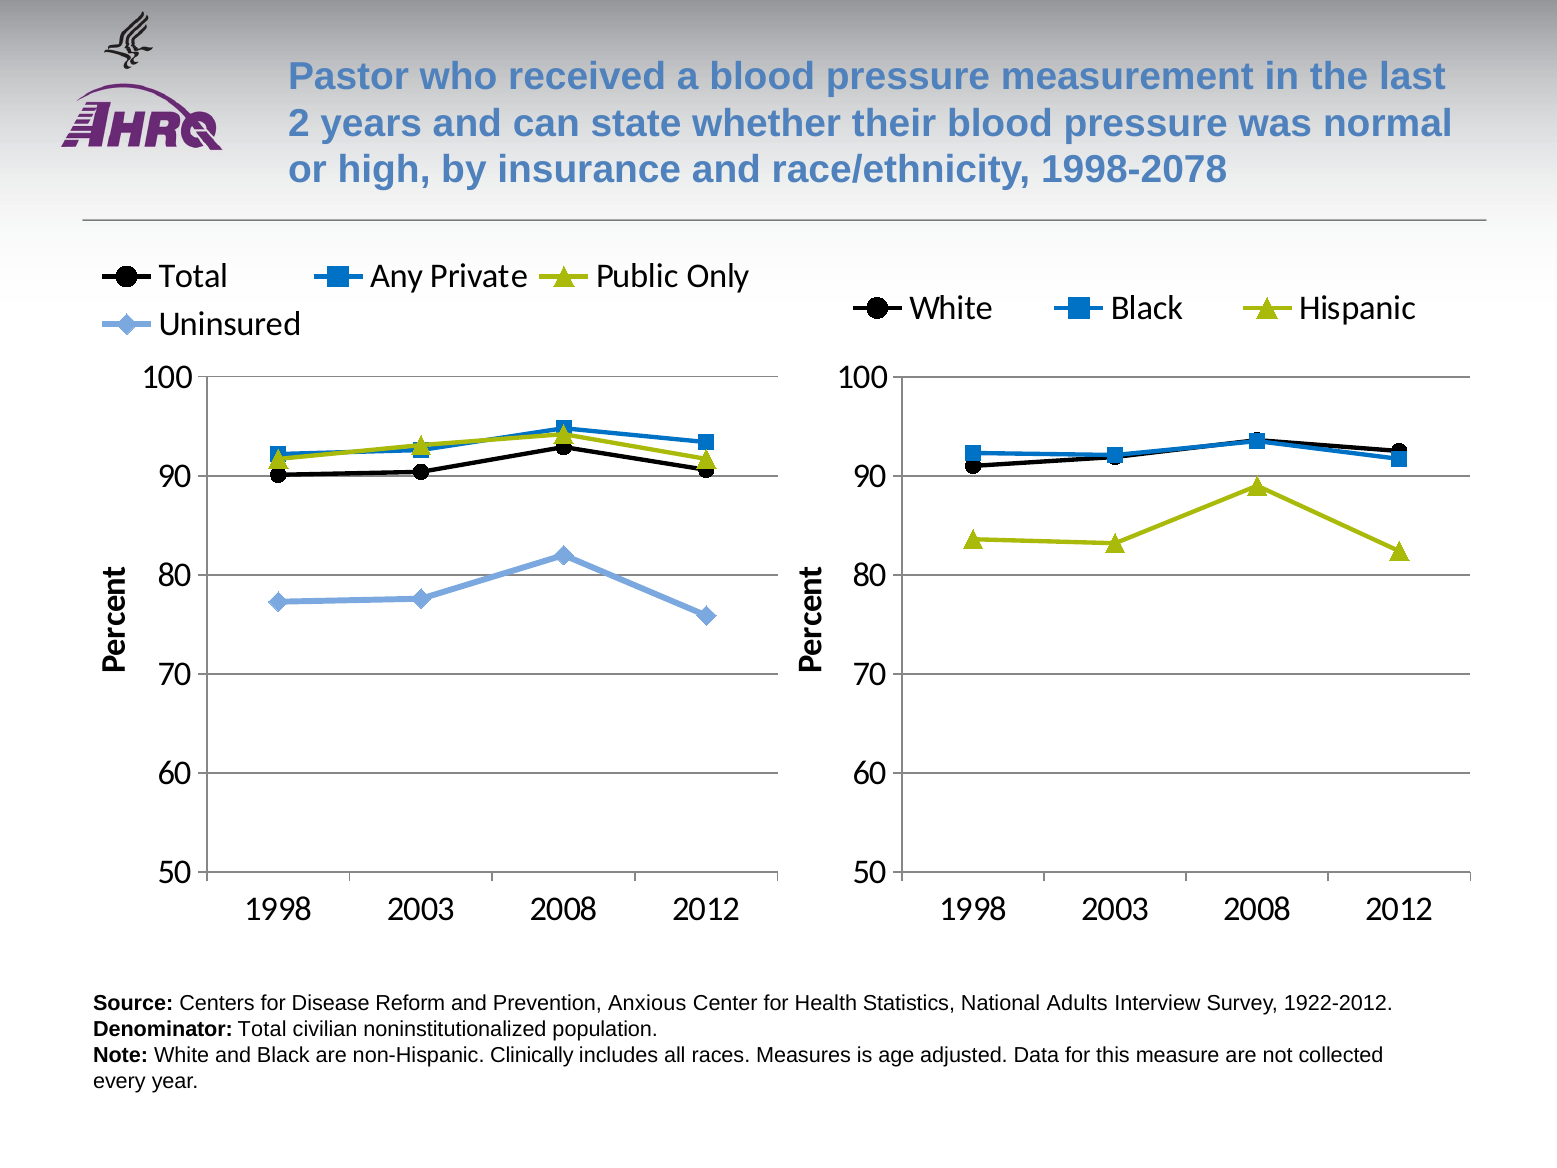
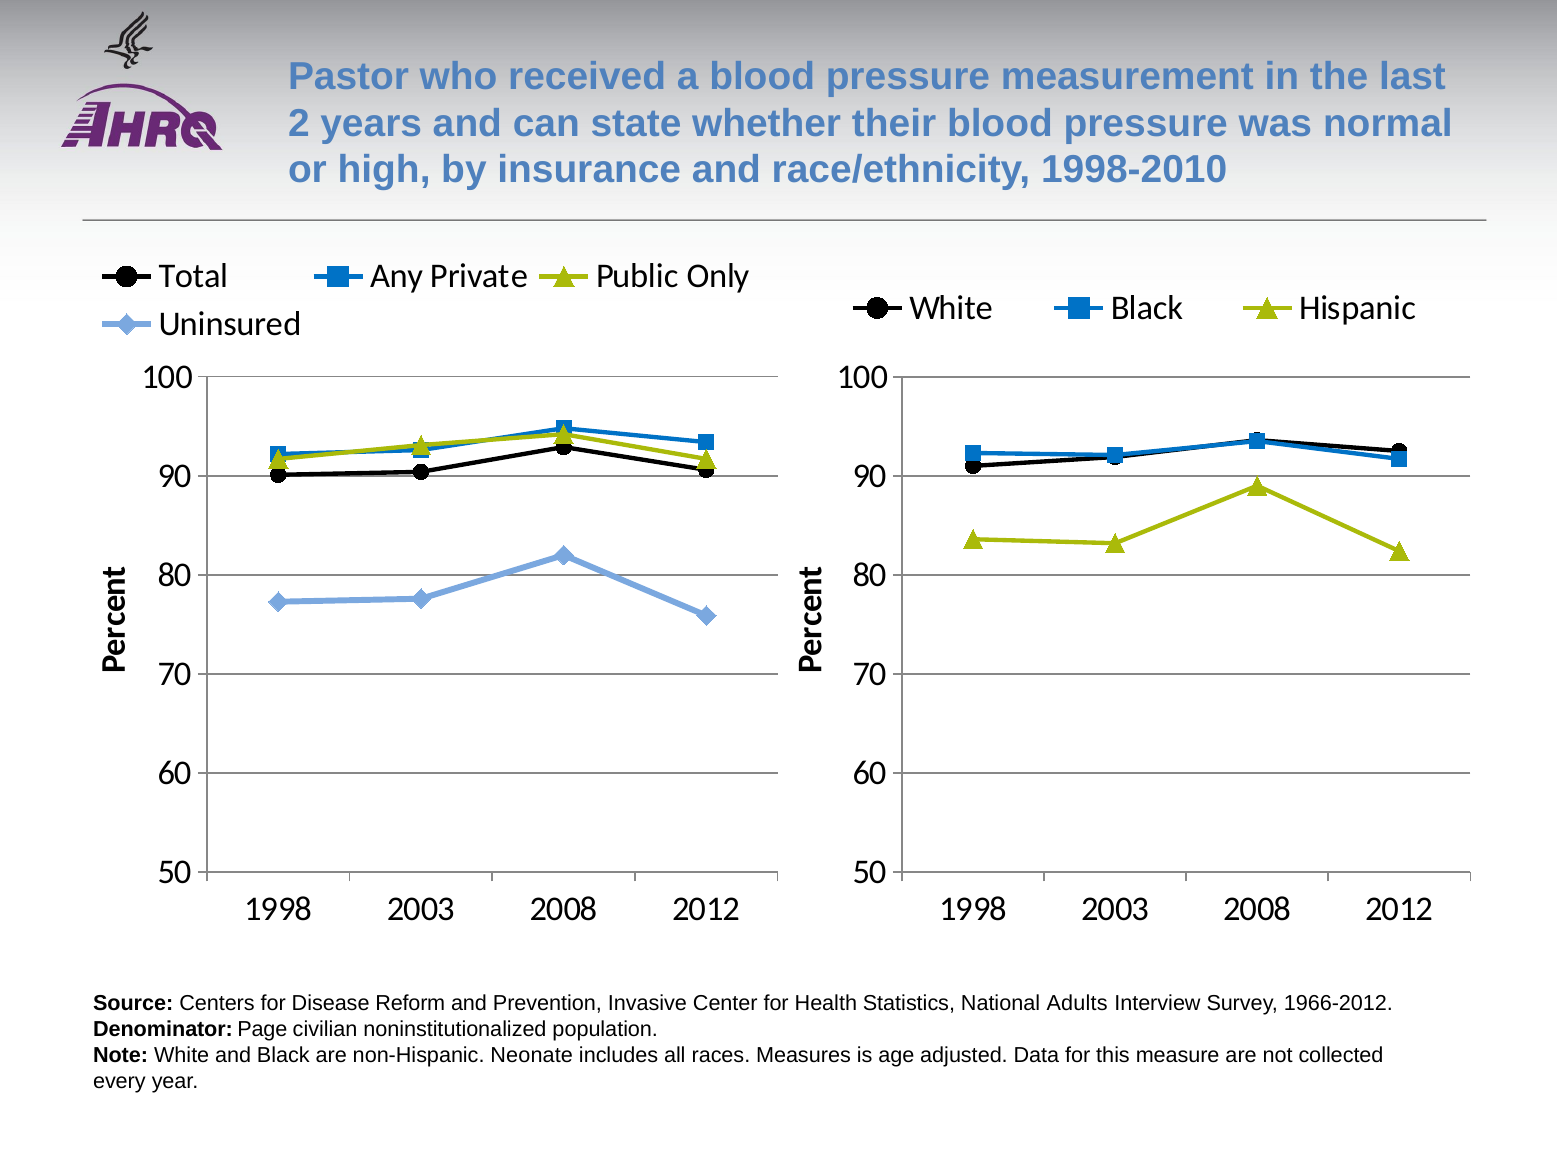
1998-2078: 1998-2078 -> 1998-2010
Anxious: Anxious -> Invasive
1922-2012: 1922-2012 -> 1966-2012
Denominator Total: Total -> Page
Clinically: Clinically -> Neonate
